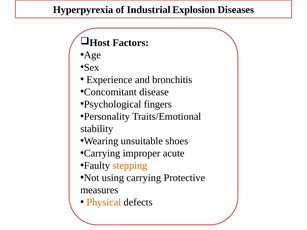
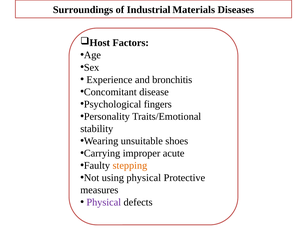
Hyperpyrexia: Hyperpyrexia -> Surroundings
Explosion: Explosion -> Materials
using carrying: carrying -> physical
Physical at (104, 203) colour: orange -> purple
